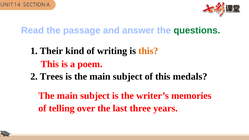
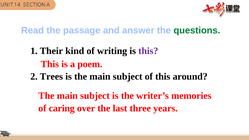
this at (148, 51) colour: orange -> purple
medals: medals -> around
telling: telling -> caring
